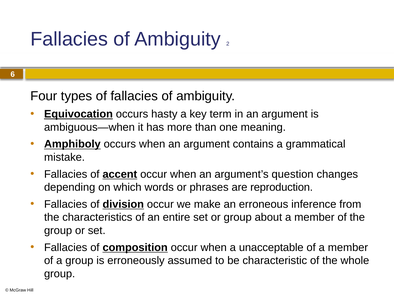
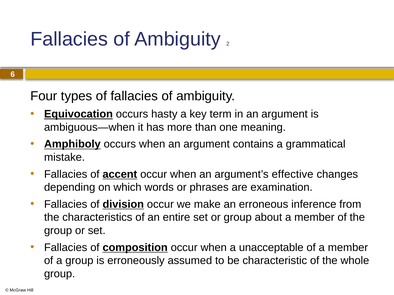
question: question -> effective
reproduction: reproduction -> examination
